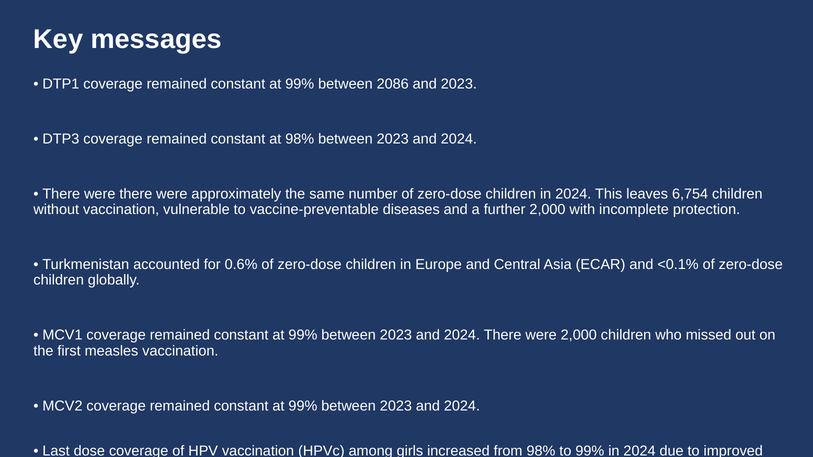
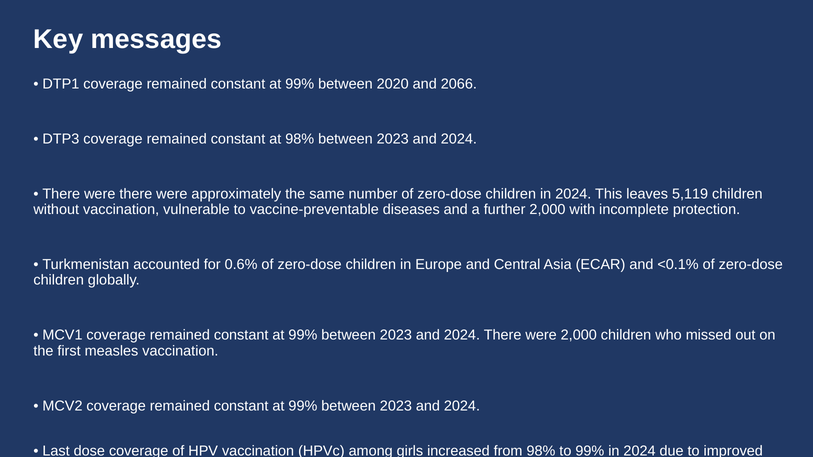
2086: 2086 -> 2020
and 2023: 2023 -> 2066
6,754: 6,754 -> 5,119
